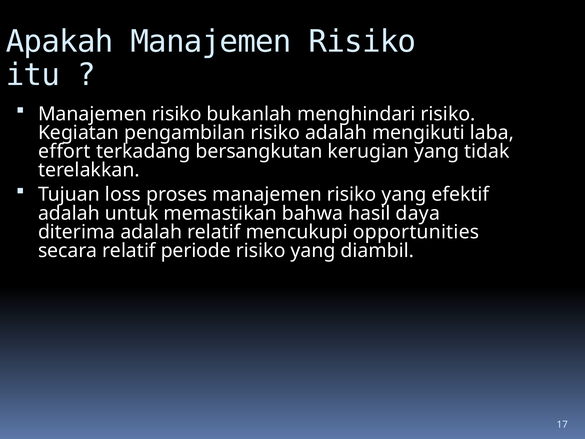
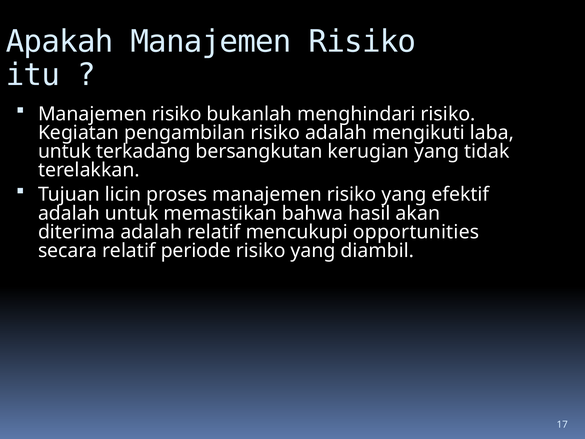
effort at (64, 151): effort -> untuk
loss: loss -> licin
daya: daya -> akan
